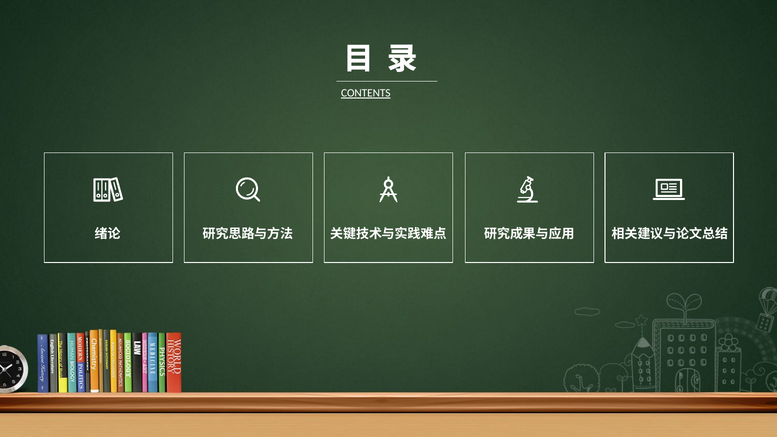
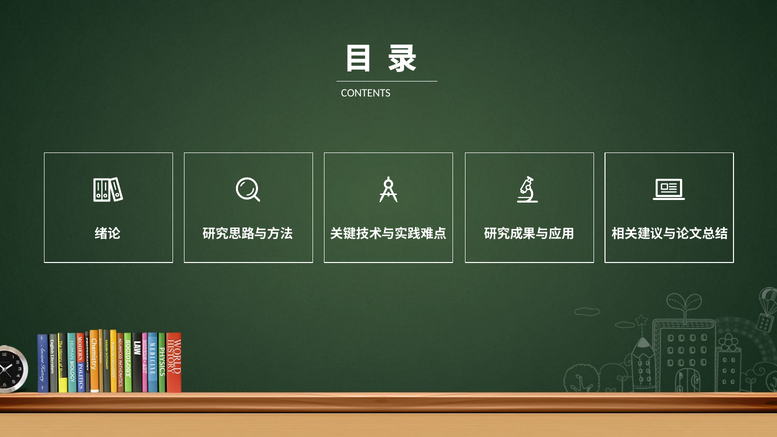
CONTENTS underline: present -> none
